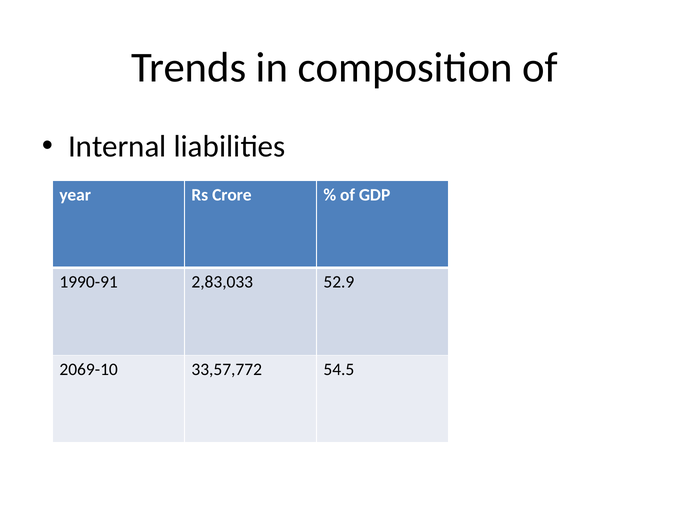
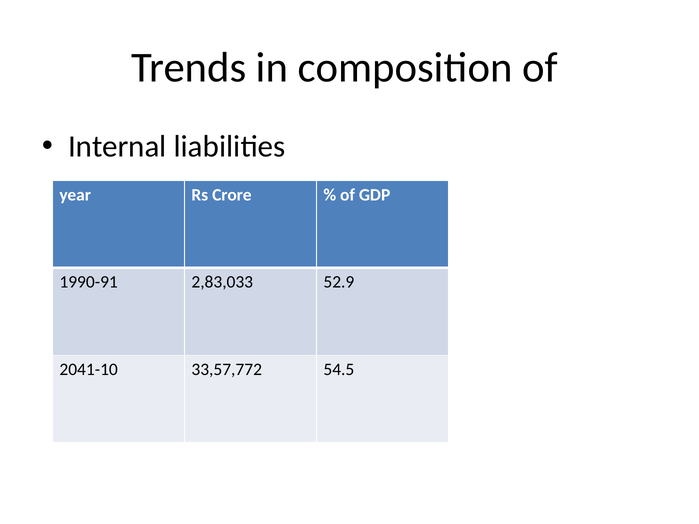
2069-10: 2069-10 -> 2041-10
